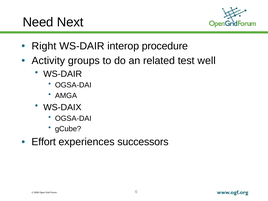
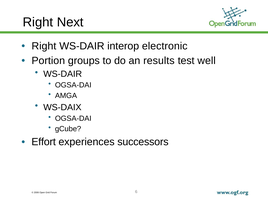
Need at (38, 22): Need -> Right
procedure: procedure -> electronic
Activity: Activity -> Portion
related: related -> results
